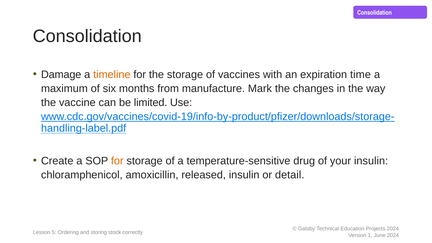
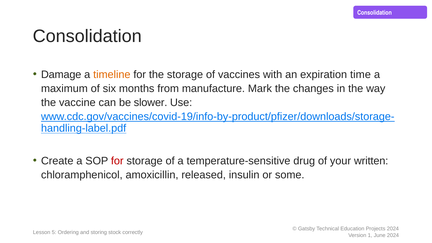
limited: limited -> slower
for at (117, 161) colour: orange -> red
your insulin: insulin -> written
detail: detail -> some
